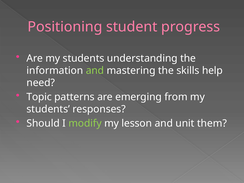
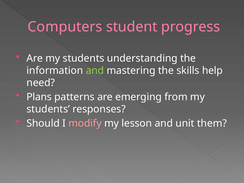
Positioning: Positioning -> Computers
Topic: Topic -> Plans
modify colour: light green -> pink
